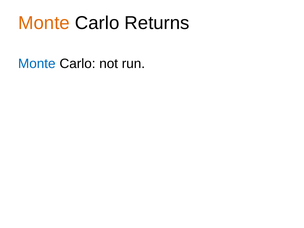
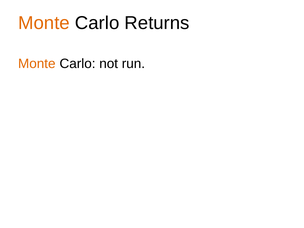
Monte at (37, 64) colour: blue -> orange
